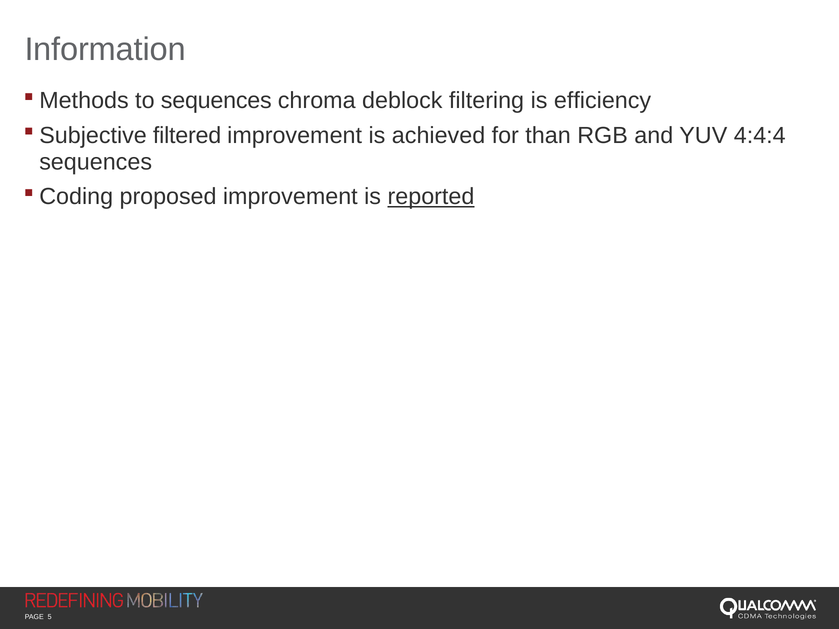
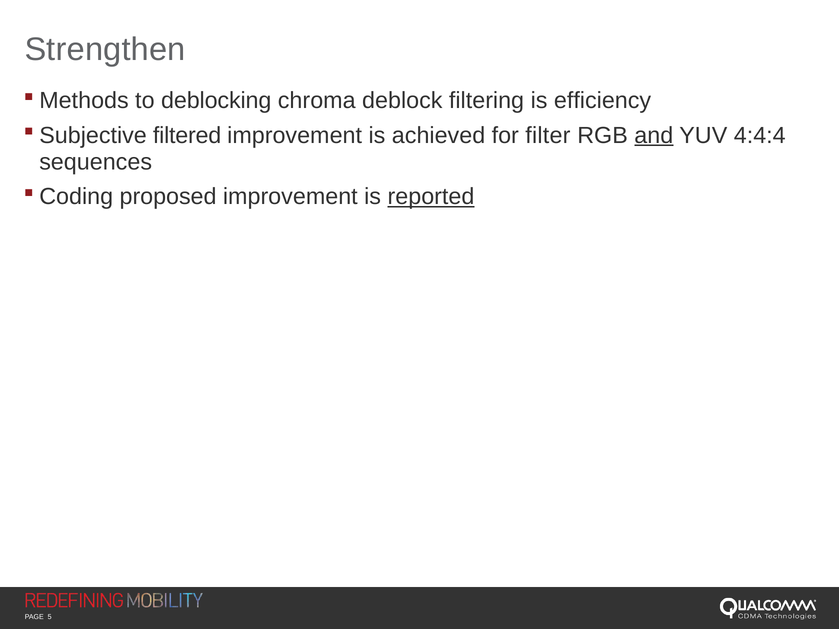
Information: Information -> Strengthen
to sequences: sequences -> deblocking
than: than -> filter
and underline: none -> present
